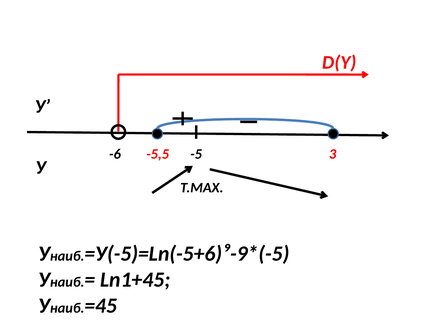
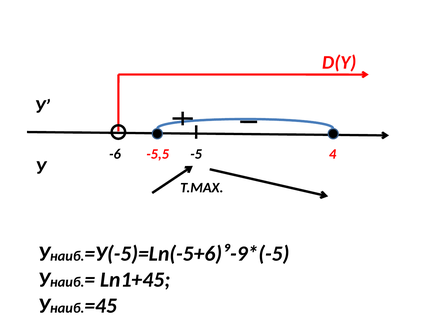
3: 3 -> 4
